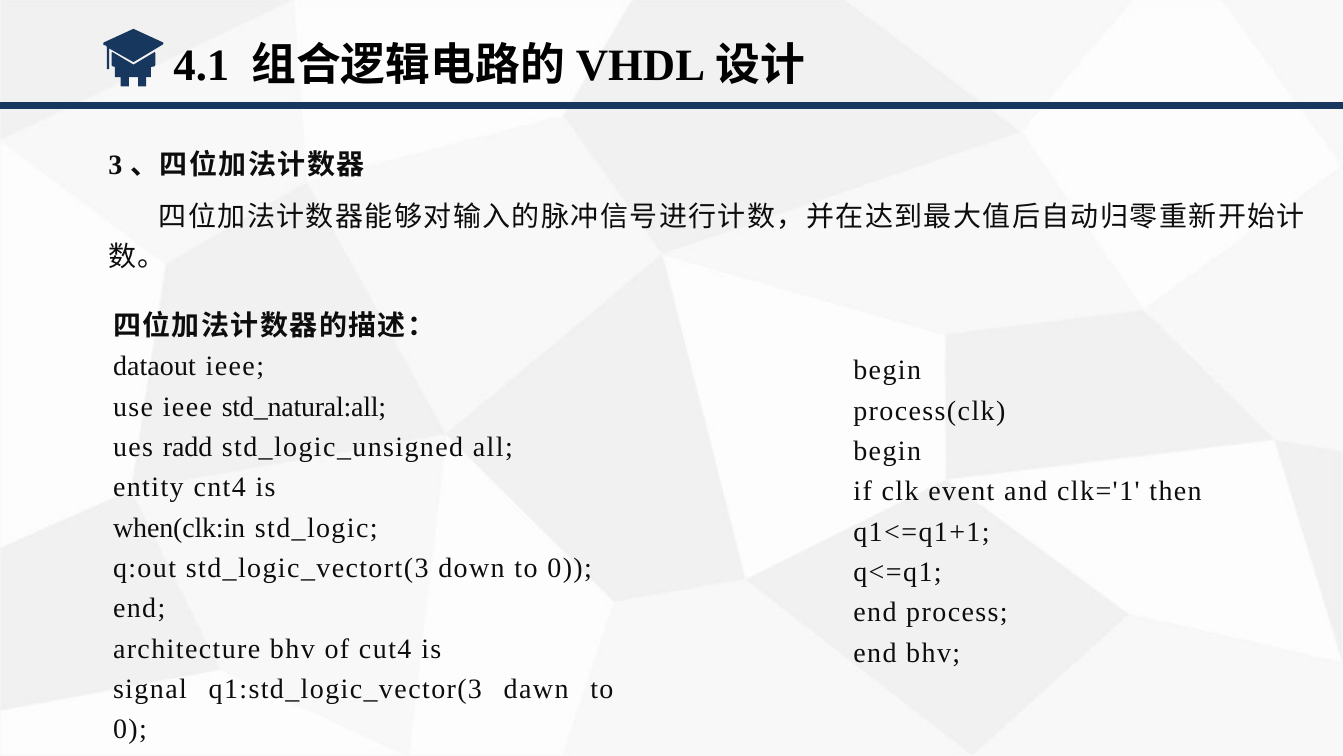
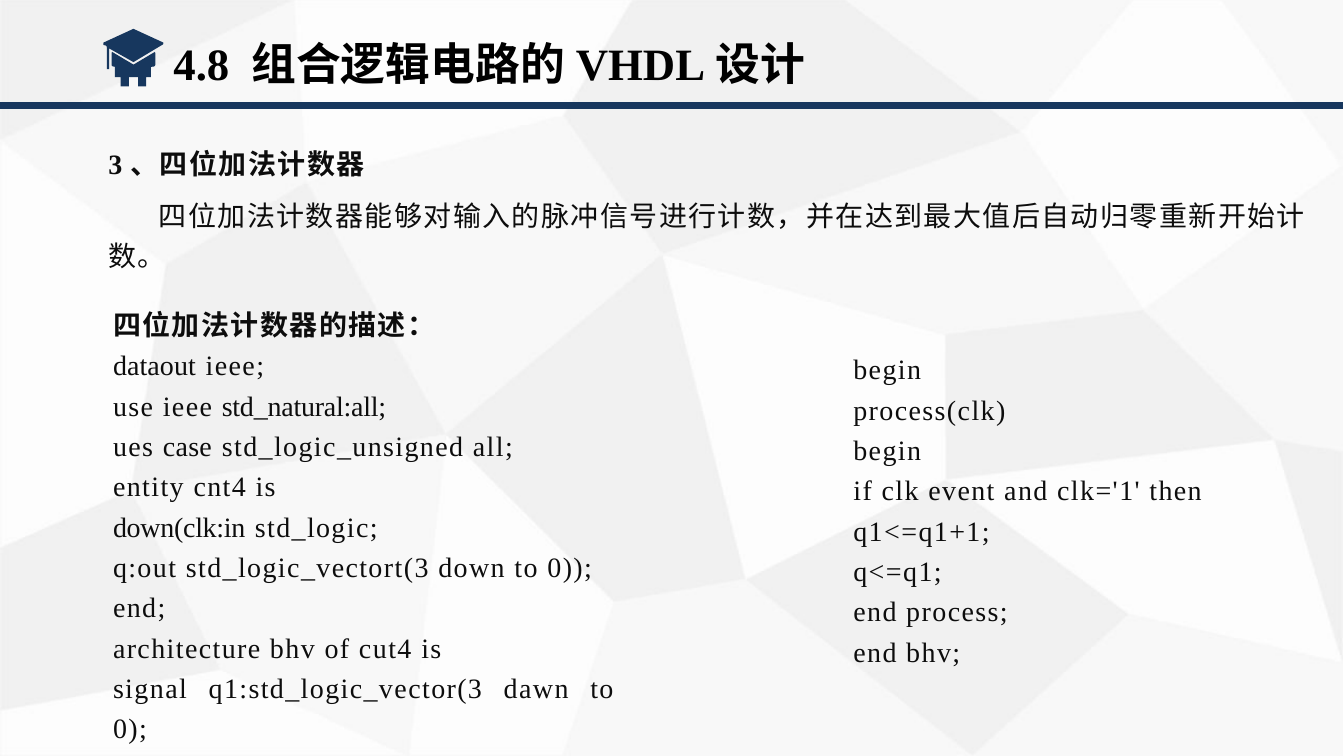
4.1: 4.1 -> 4.8
radd: radd -> case
when(clk:in: when(clk:in -> down(clk:in
